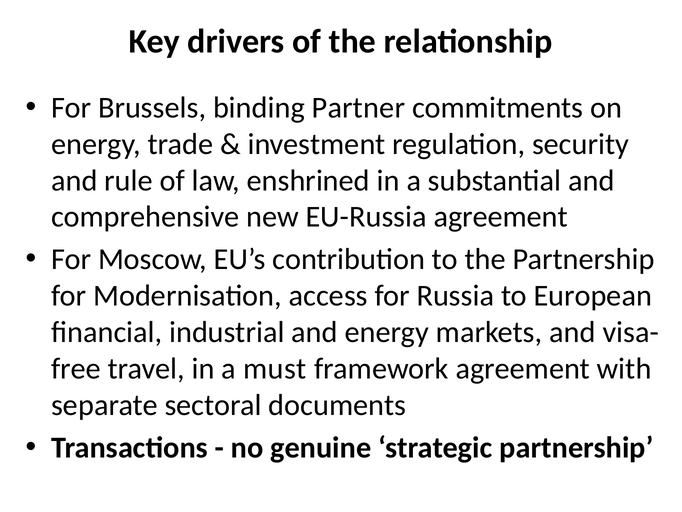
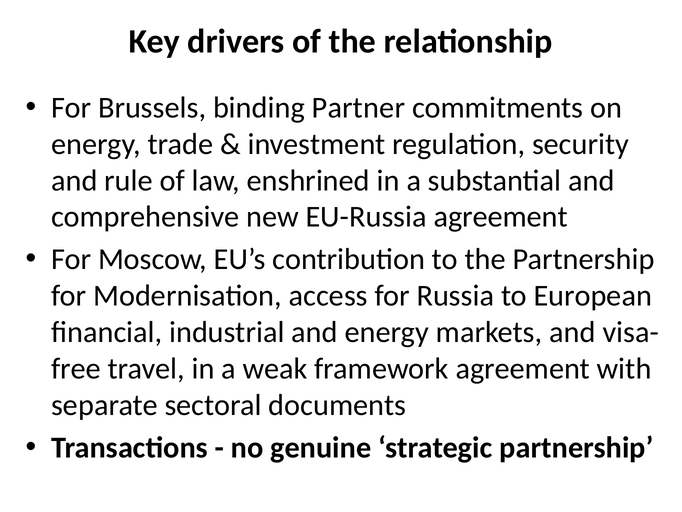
must: must -> weak
